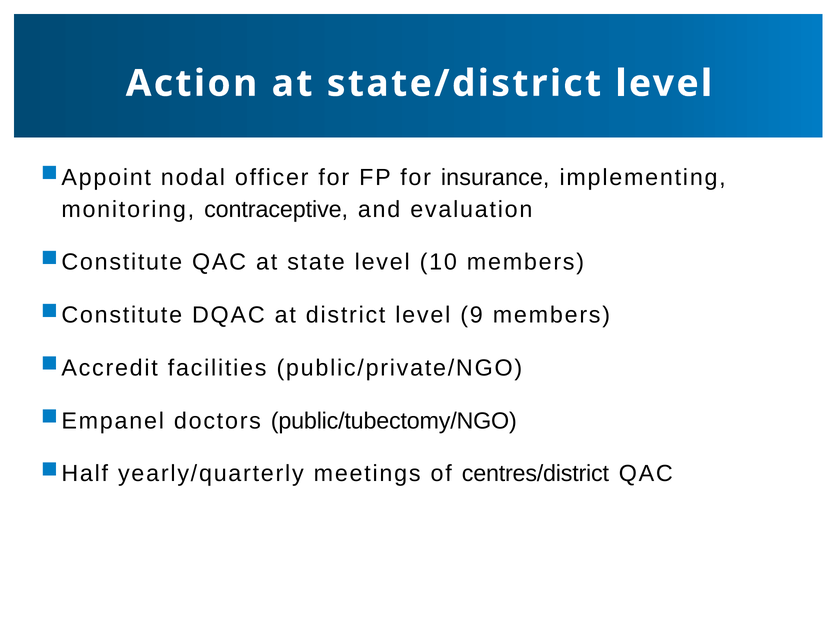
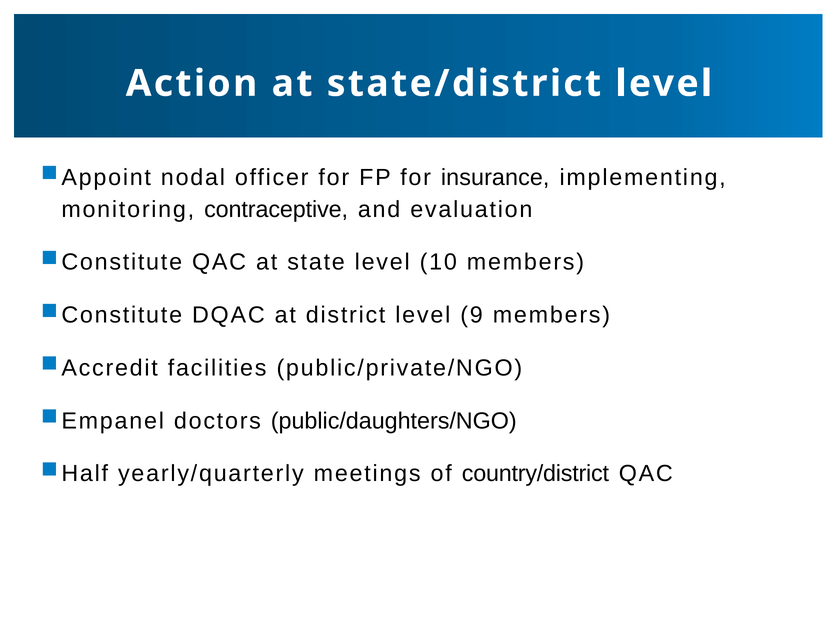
public/tubectomy/NGO: public/tubectomy/NGO -> public/daughters/NGO
centres/district: centres/district -> country/district
